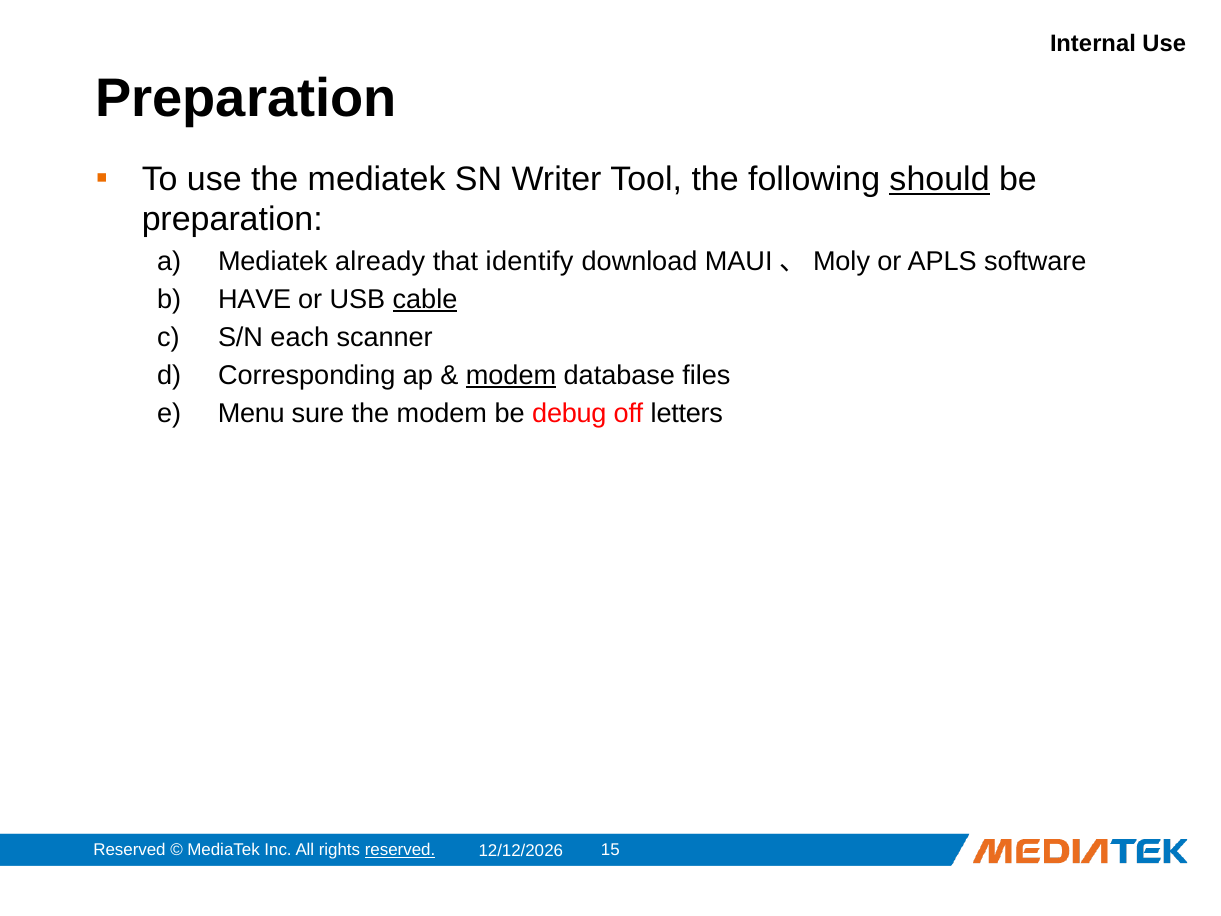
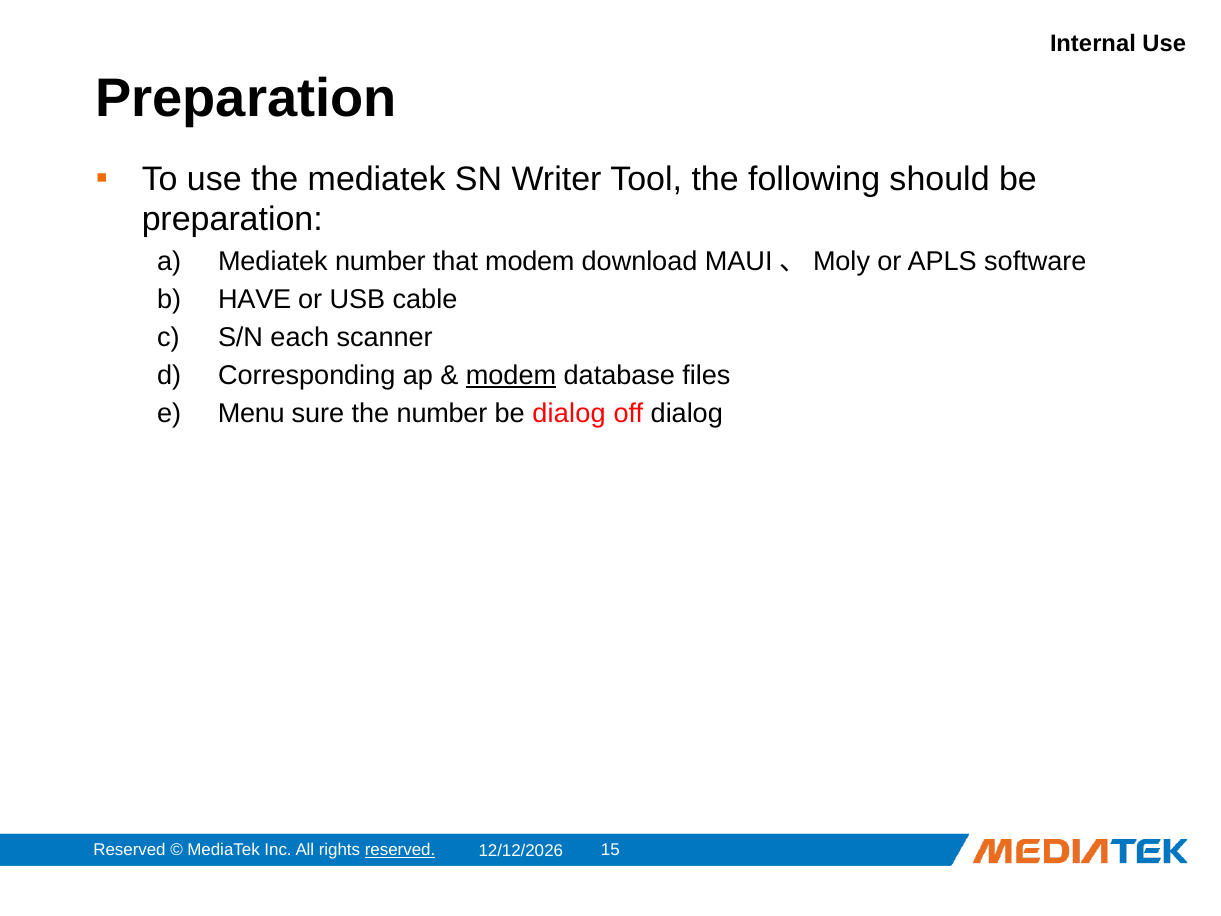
should underline: present -> none
Mediatek already: already -> number
that identify: identify -> modem
cable underline: present -> none
the modem: modem -> number
be debug: debug -> dialog
off letters: letters -> dialog
